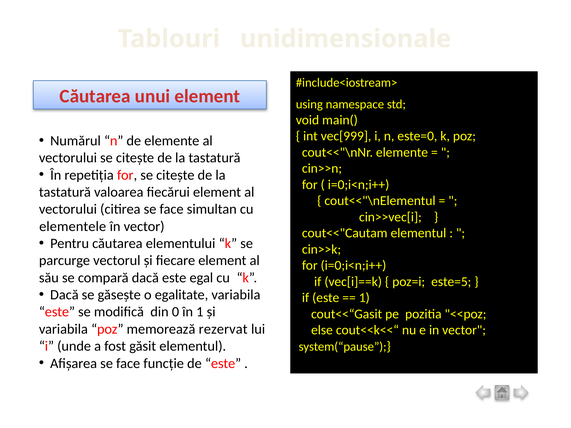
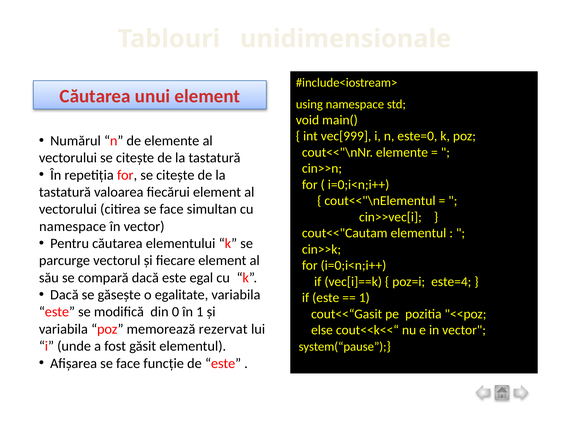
elementele at (73, 226): elementele -> namespace
este=5: este=5 -> este=4
